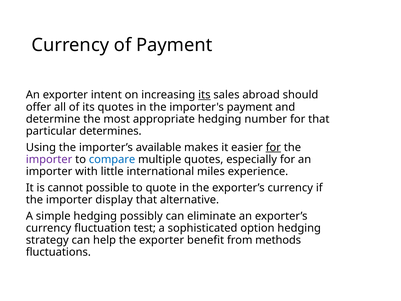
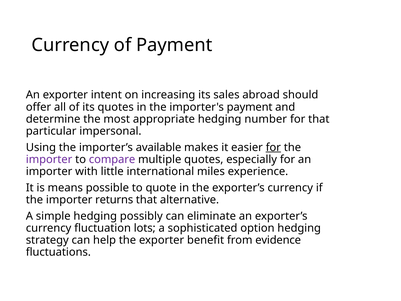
its at (204, 95) underline: present -> none
determines: determines -> impersonal
compare colour: blue -> purple
cannot: cannot -> means
display: display -> returns
test: test -> lots
methods: methods -> evidence
